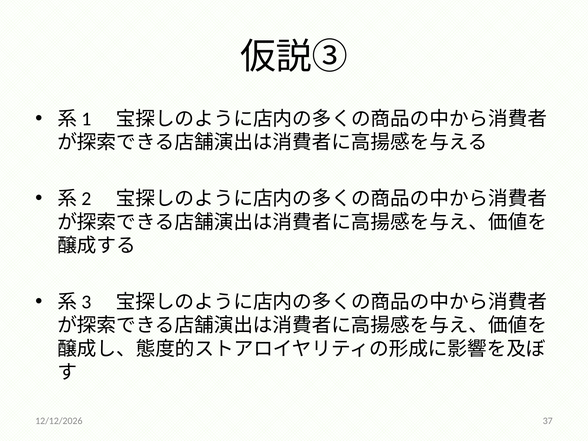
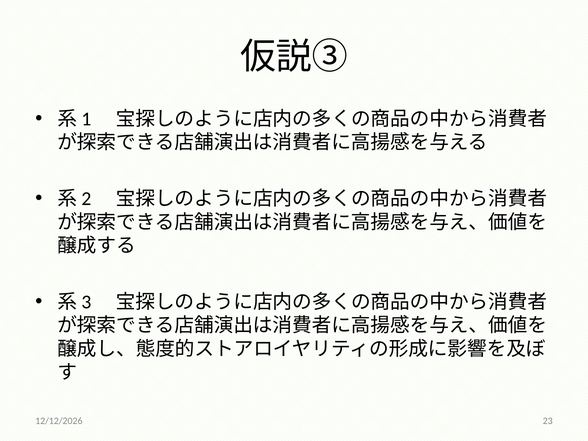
37: 37 -> 23
